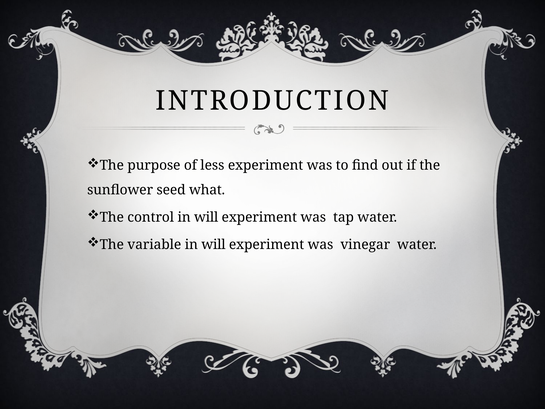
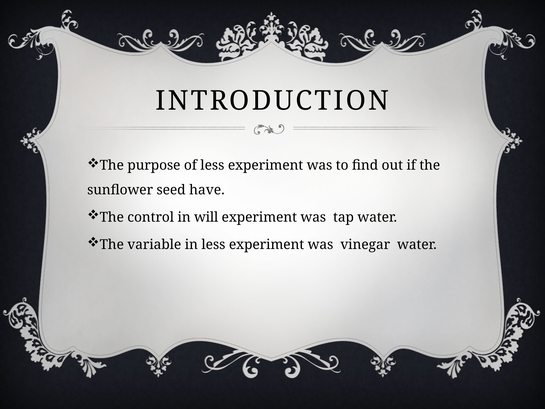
what: what -> have
variable in will: will -> less
